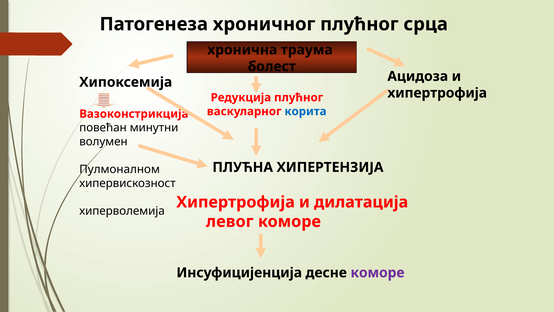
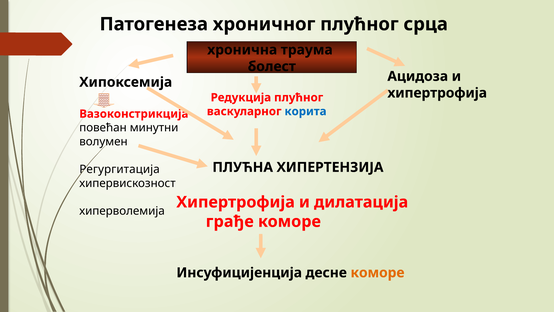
Пулмоналном: Пулмоналном -> Регургитација
левог: левог -> грађе
коморе at (377, 272) colour: purple -> orange
